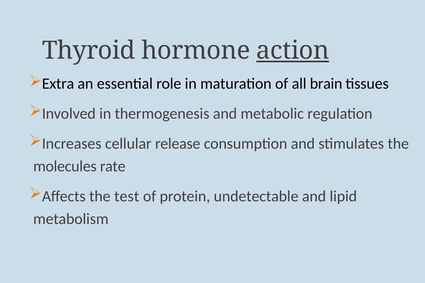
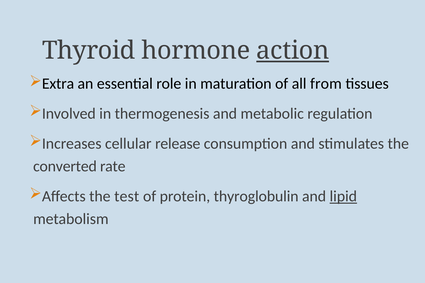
brain: brain -> from
molecules: molecules -> converted
undetectable: undetectable -> thyroglobulin
lipid underline: none -> present
